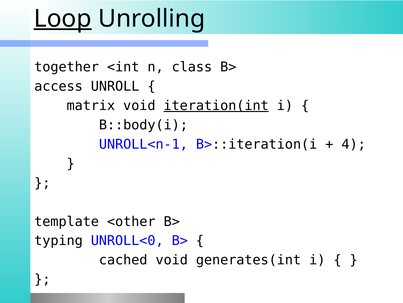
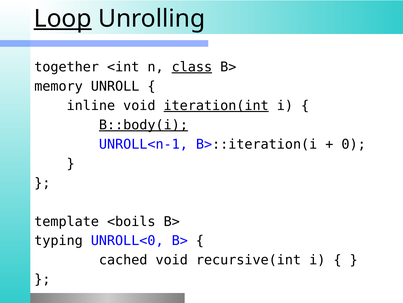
class underline: none -> present
access: access -> memory
matrix: matrix -> inline
B::body(i underline: none -> present
4: 4 -> 0
<other: <other -> <boils
generates(int: generates(int -> recursive(int
